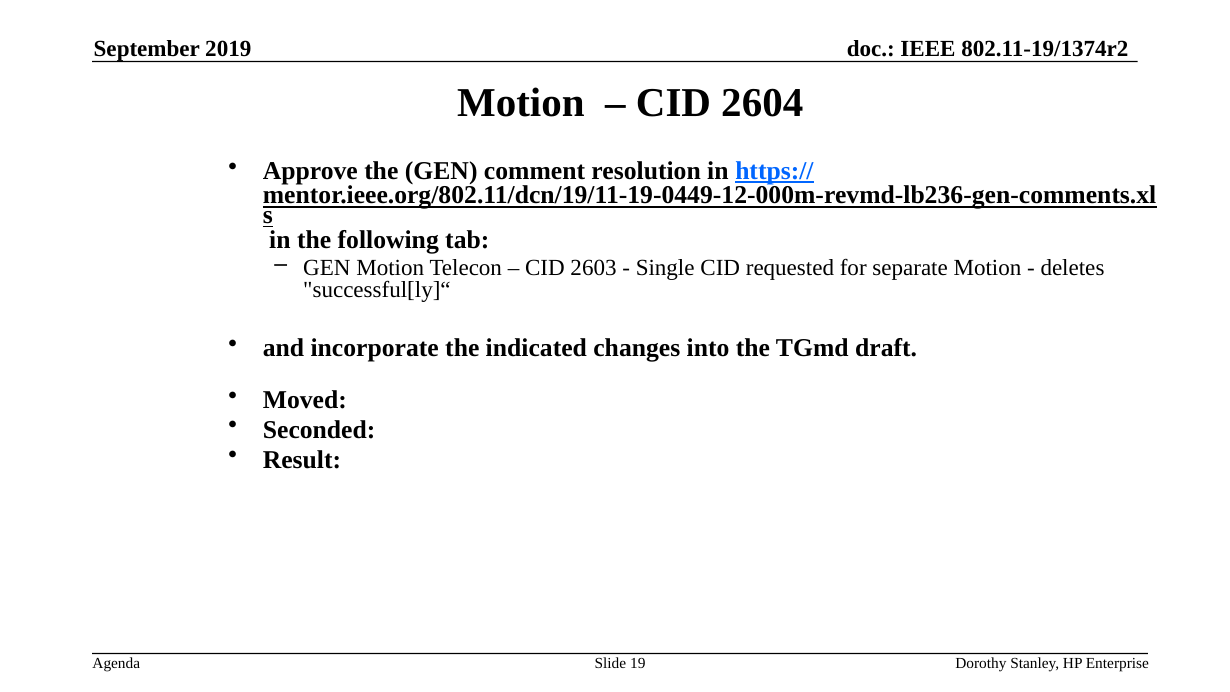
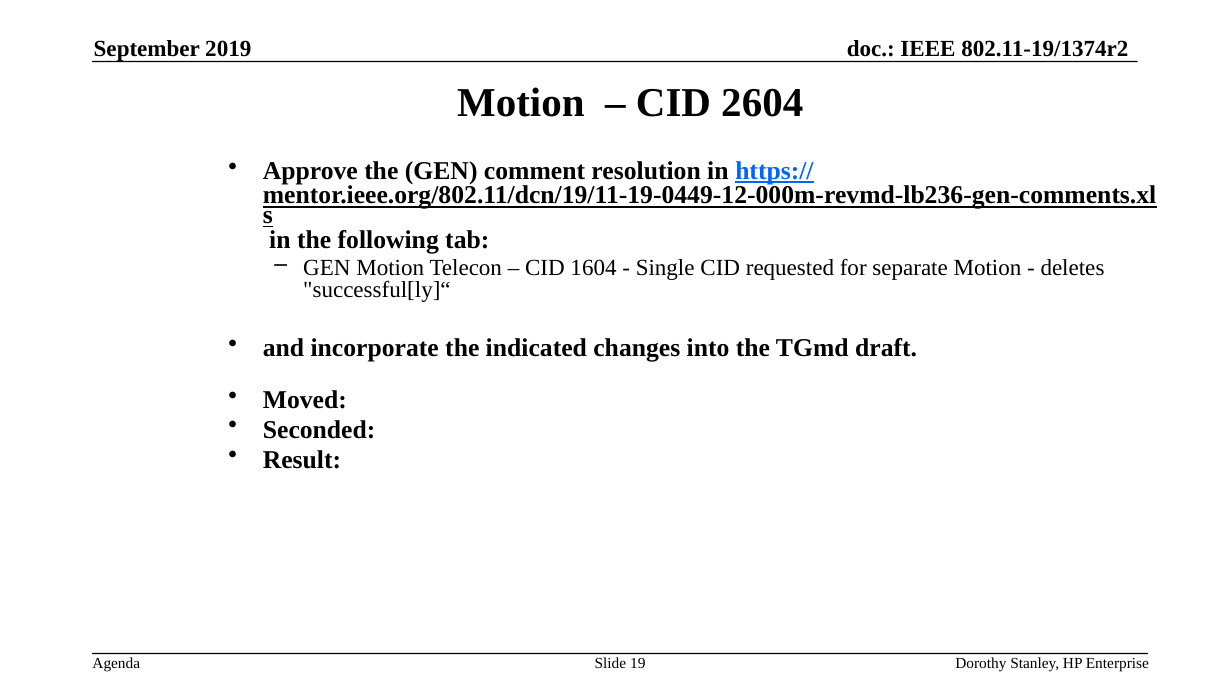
2603: 2603 -> 1604
